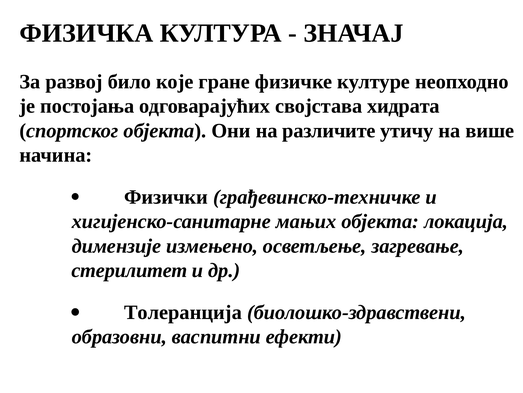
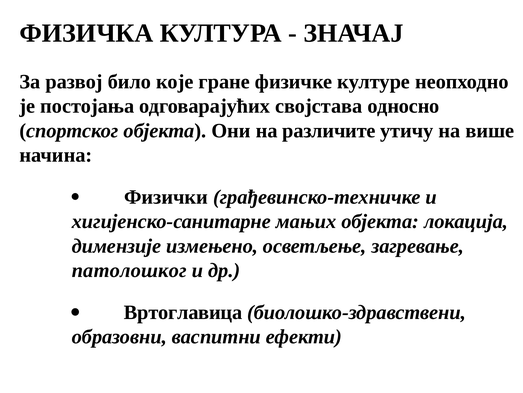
хидрата: хидрата -> односно
стерилитет: стерилитет -> патолошког
Толеранција: Толеранција -> Вртоглавица
